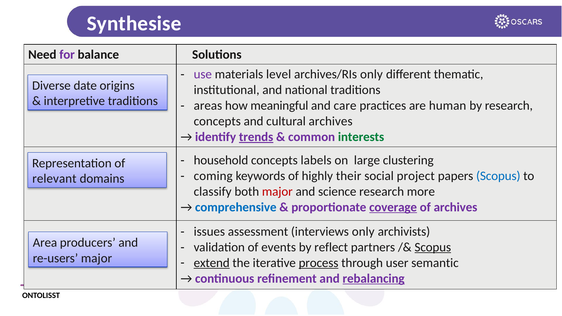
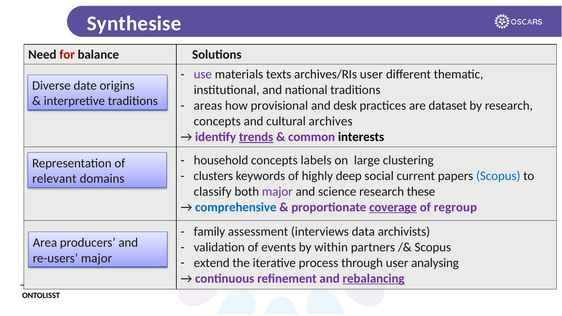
for colour: purple -> red
level: level -> texts
archives/RIs only: only -> user
meaningful: meaningful -> provisional
care: care -> desk
human: human -> dataset
interests colour: green -> black
coming: coming -> clusters
their: their -> deep
project: project -> current
major at (277, 192) colour: red -> purple
more: more -> these
of archives: archives -> regroup
issues: issues -> family
interviews only: only -> data
reflect: reflect -> within
Scopus at (433, 247) underline: present -> none
extend underline: present -> none
process underline: present -> none
semantic: semantic -> analysing
